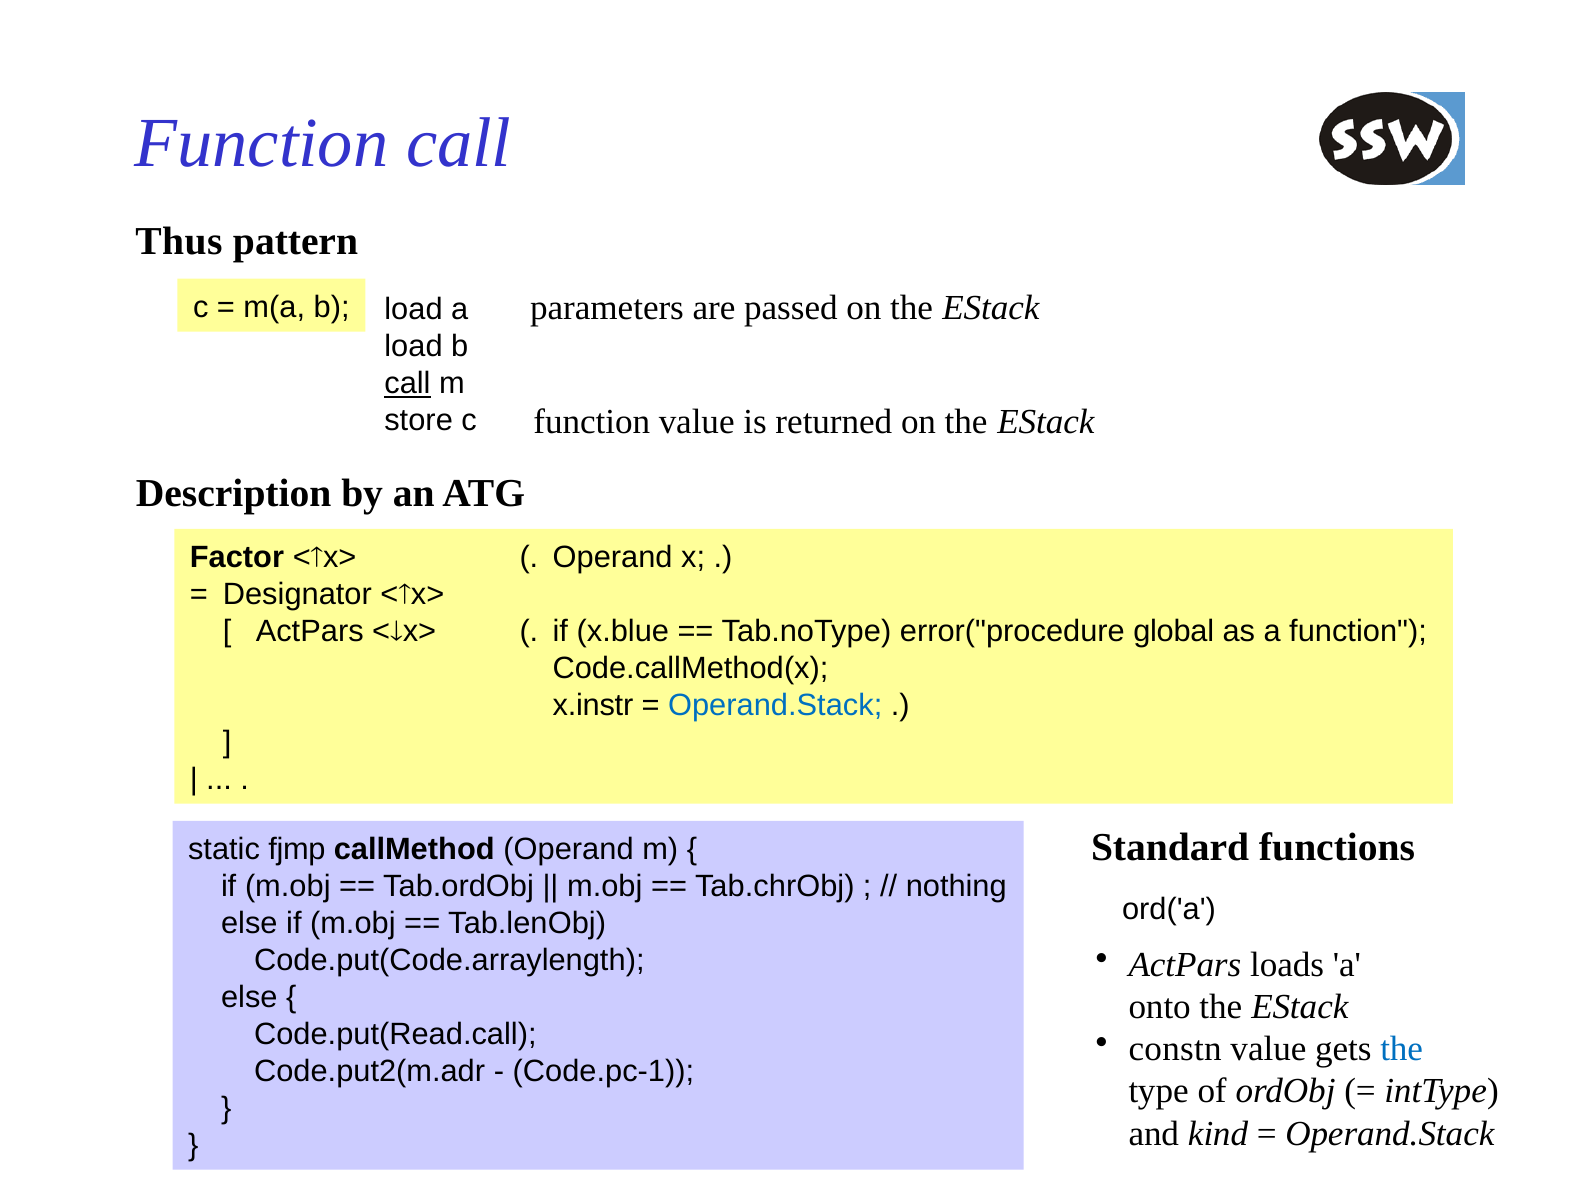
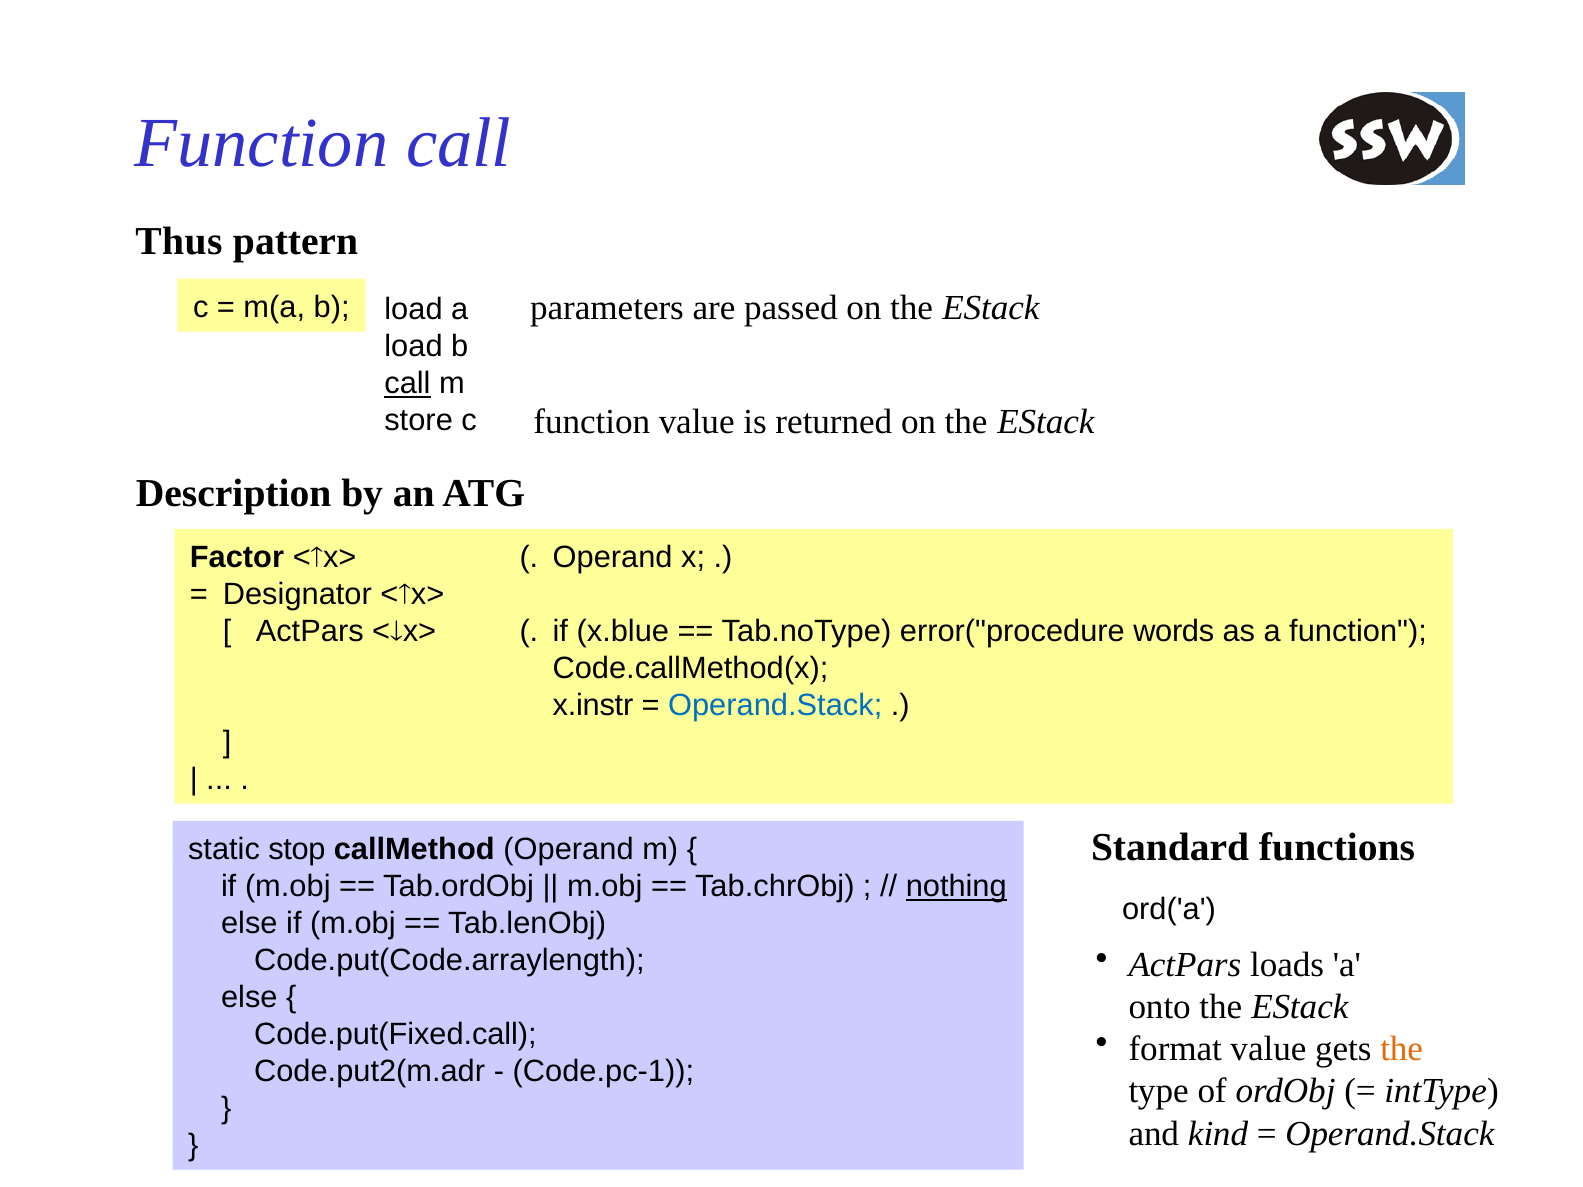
global: global -> words
fjmp: fjmp -> stop
nothing underline: none -> present
Code.put(Read.call: Code.put(Read.call -> Code.put(Fixed.call
constn: constn -> format
the at (1402, 1049) colour: blue -> orange
